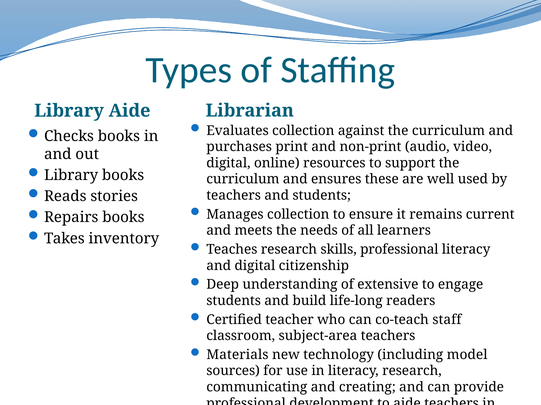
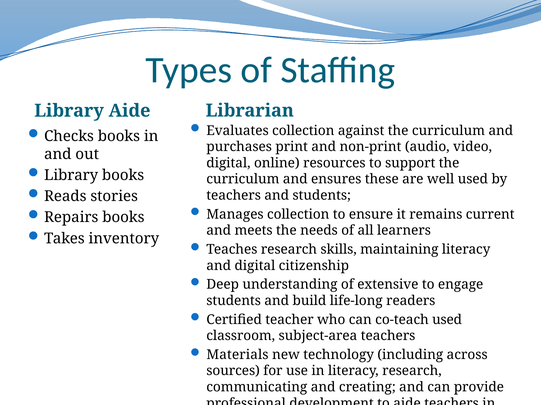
skills professional: professional -> maintaining
co-teach staff: staff -> used
model: model -> across
